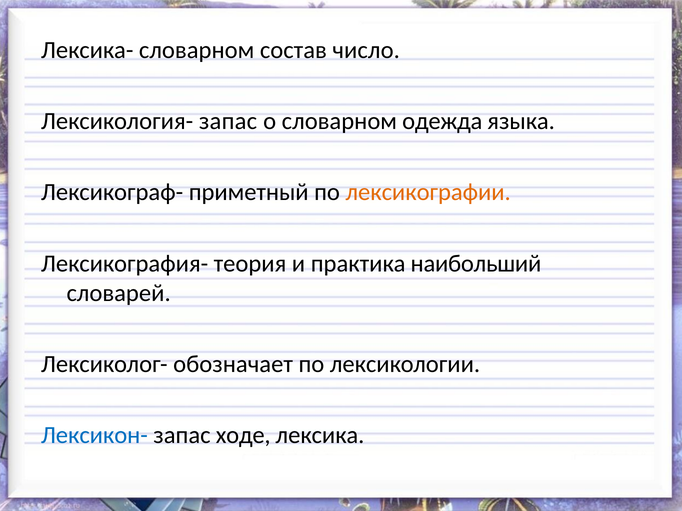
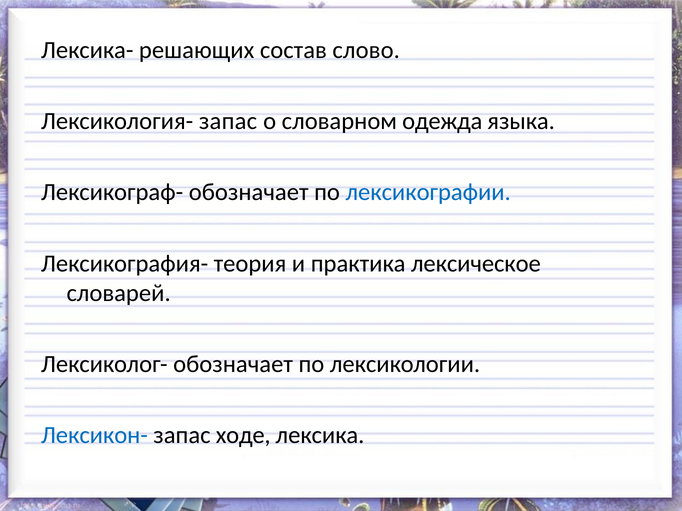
Лексика- словарном: словарном -> решающих
число: число -> слово
Лексикограф- приметный: приметный -> обозначает
лексикографии colour: orange -> blue
наибольший: наибольший -> лексическое
